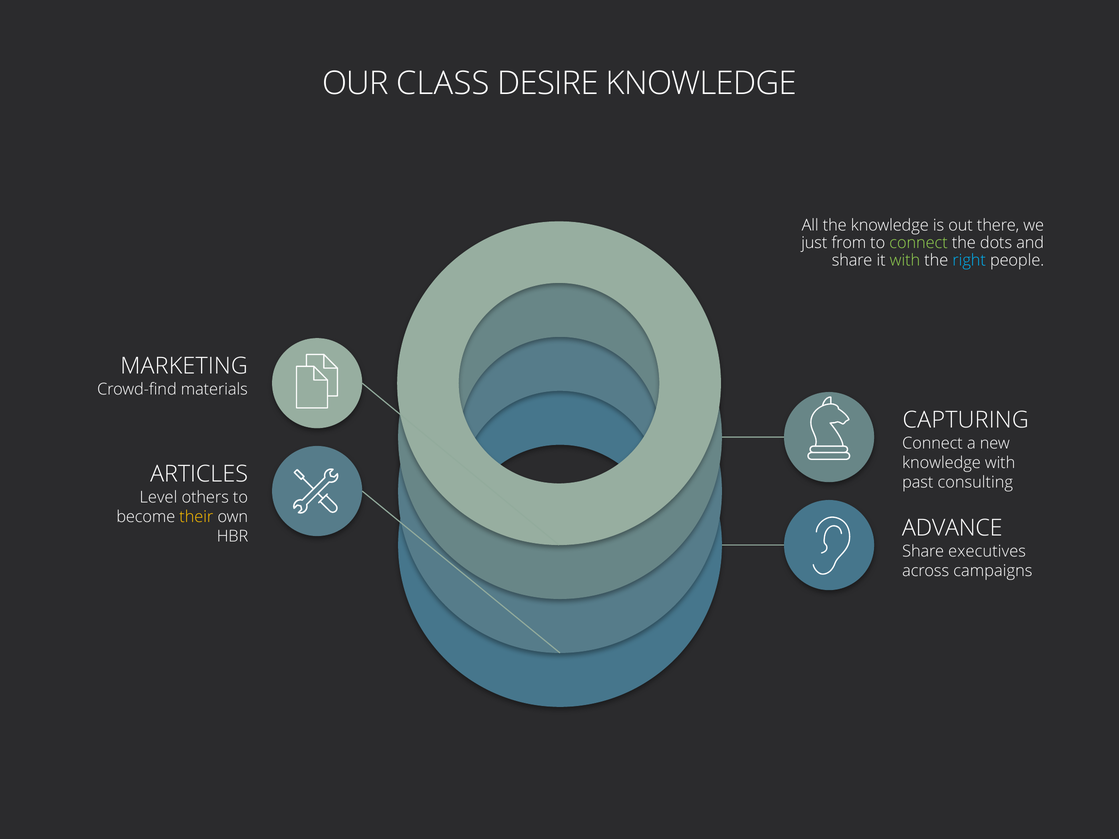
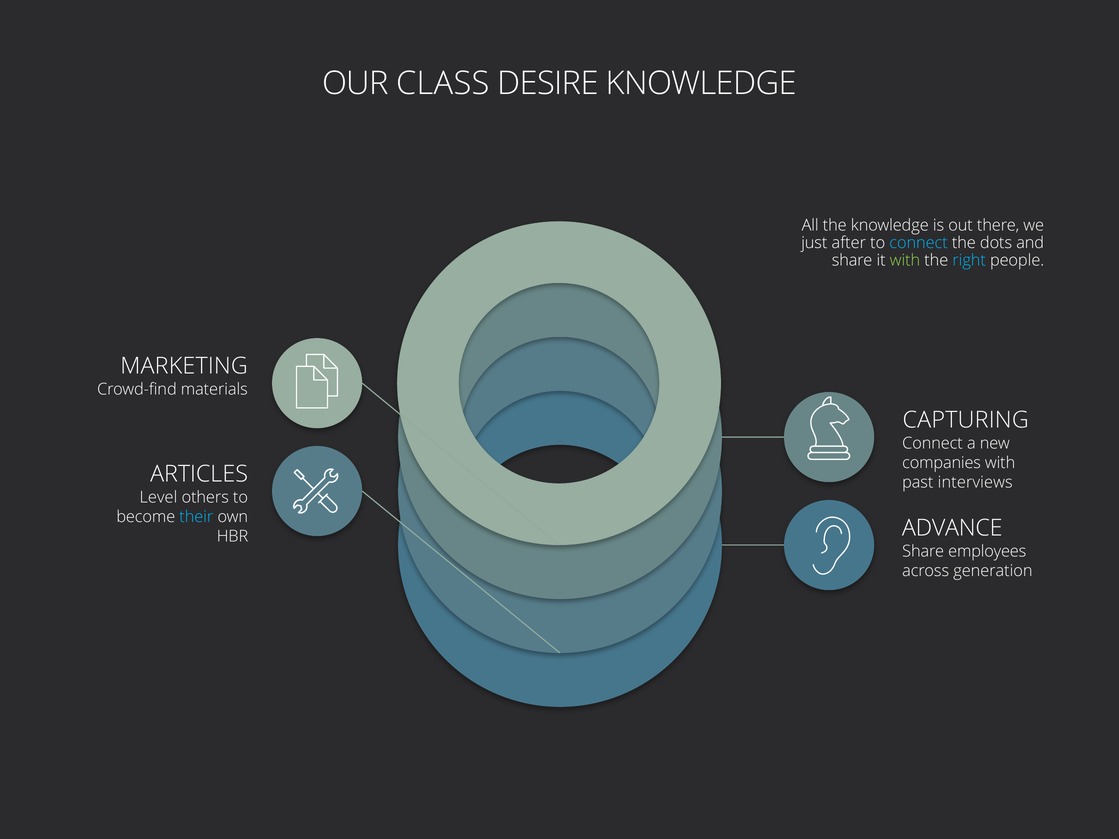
from: from -> after
connect at (919, 243) colour: light green -> light blue
knowledge at (942, 463): knowledge -> companies
consulting: consulting -> interviews
their colour: yellow -> light blue
executives: executives -> employees
campaigns: campaigns -> generation
